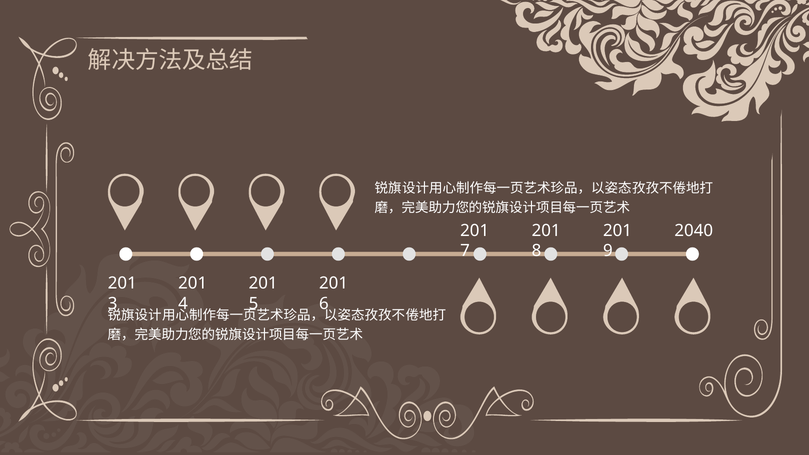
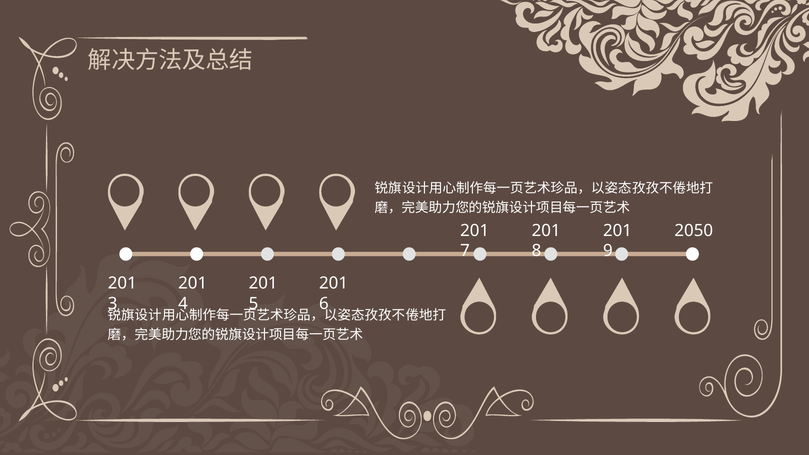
2040: 2040 -> 2050
